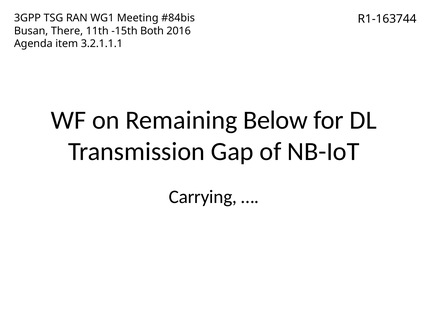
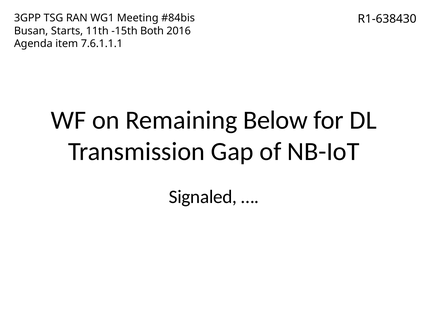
R1-163744: R1-163744 -> R1-638430
There: There -> Starts
3.2.1.1.1: 3.2.1.1.1 -> 7.6.1.1.1
Carrying: Carrying -> Signaled
